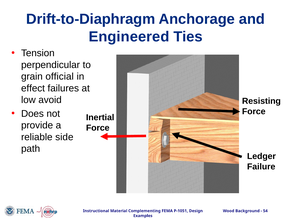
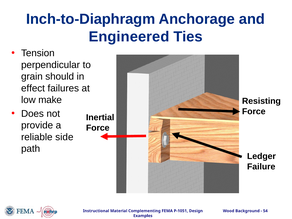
Drift-to-Diaphragm: Drift-to-Diaphragm -> Inch-to-Diaphragm
official: official -> should
avoid: avoid -> make
